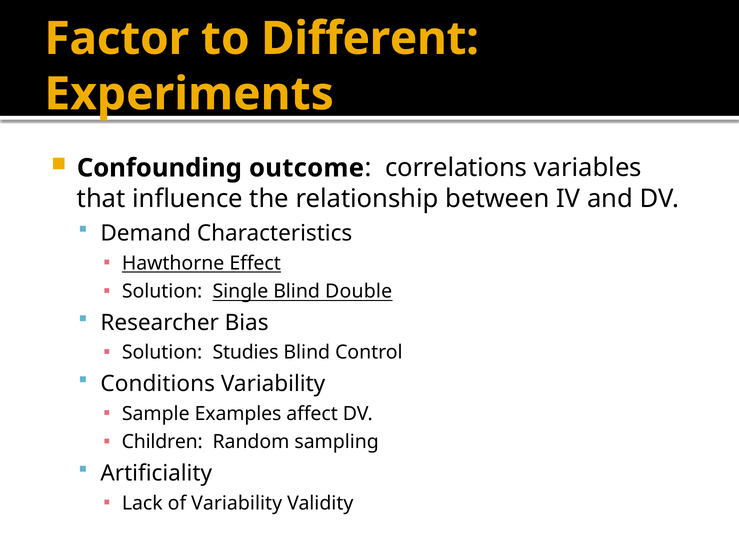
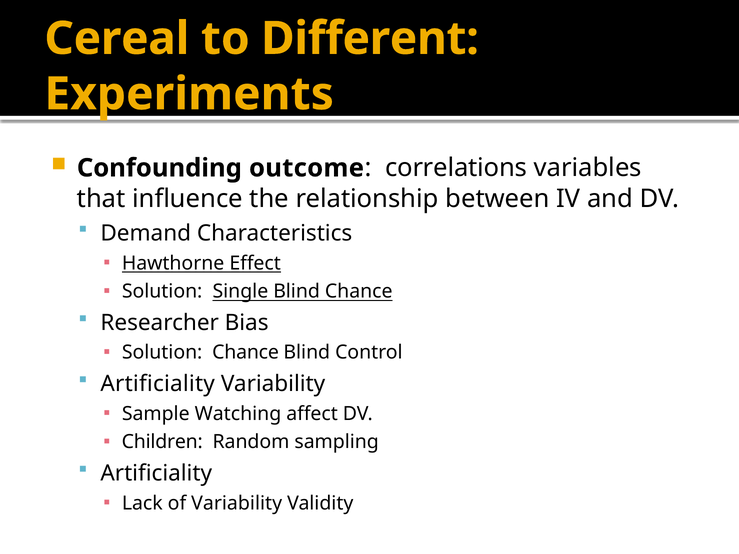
Factor: Factor -> Cereal
Blind Double: Double -> Chance
Solution Studies: Studies -> Chance
Conditions at (158, 384): Conditions -> Artificiality
Examples: Examples -> Watching
